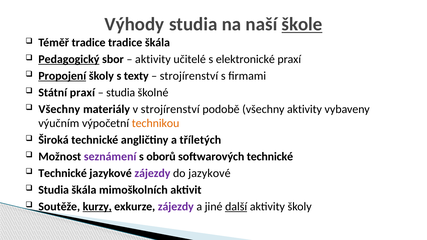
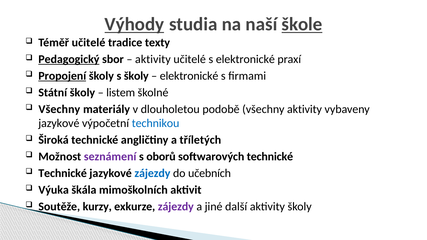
Výhody underline: none -> present
Téměř tradice: tradice -> učitelé
tradice škála: škála -> texty
s texty: texty -> školy
strojírenství at (189, 76): strojírenství -> elektronické
Státní praxí: praxí -> školy
studia at (121, 93): studia -> listem
v strojírenství: strojírenství -> dlouholetou
výučním at (59, 123): výučním -> jazykové
technikou colour: orange -> blue
zájezdy at (152, 173) colour: purple -> blue
do jazykové: jazykové -> učebních
Studia at (54, 190): Studia -> Výuka
kurzy underline: present -> none
další underline: present -> none
